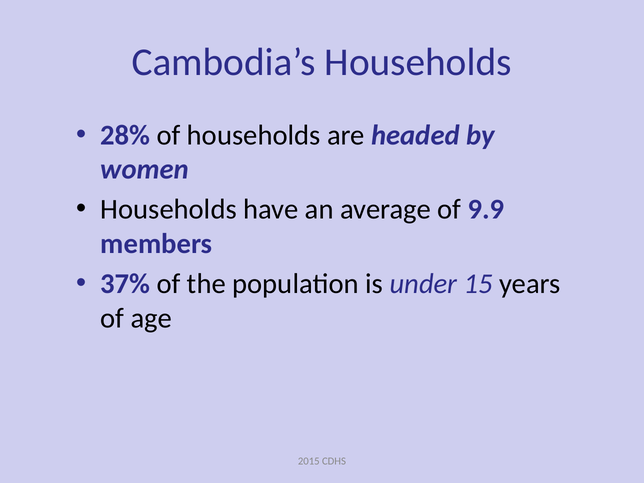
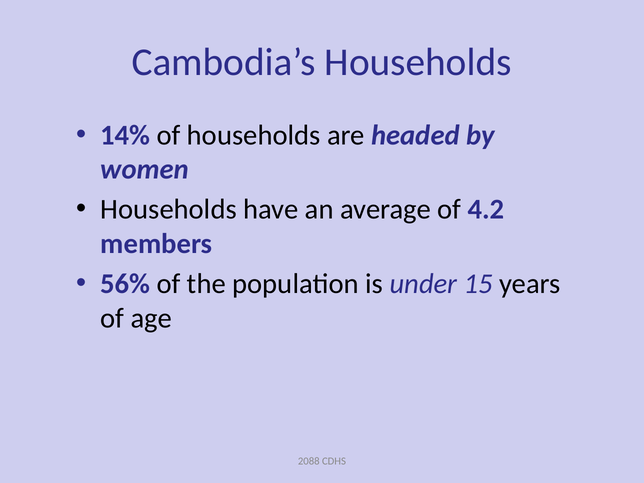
28%: 28% -> 14%
9.9: 9.9 -> 4.2
37%: 37% -> 56%
2015: 2015 -> 2088
